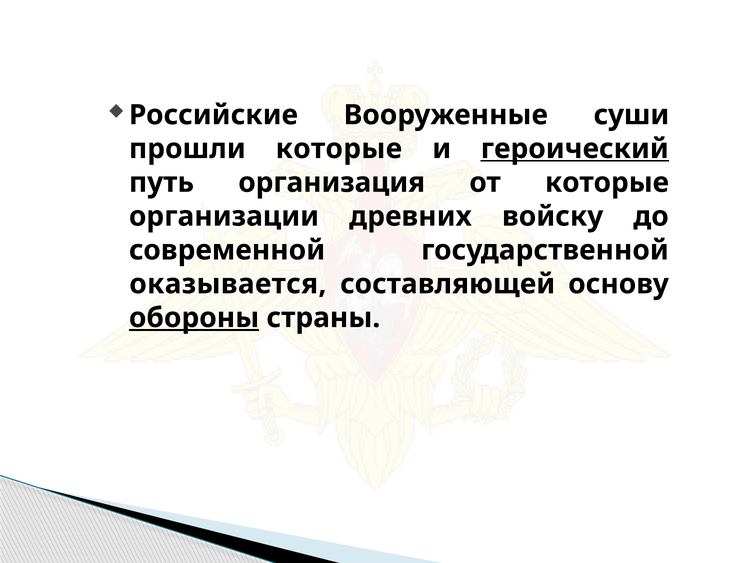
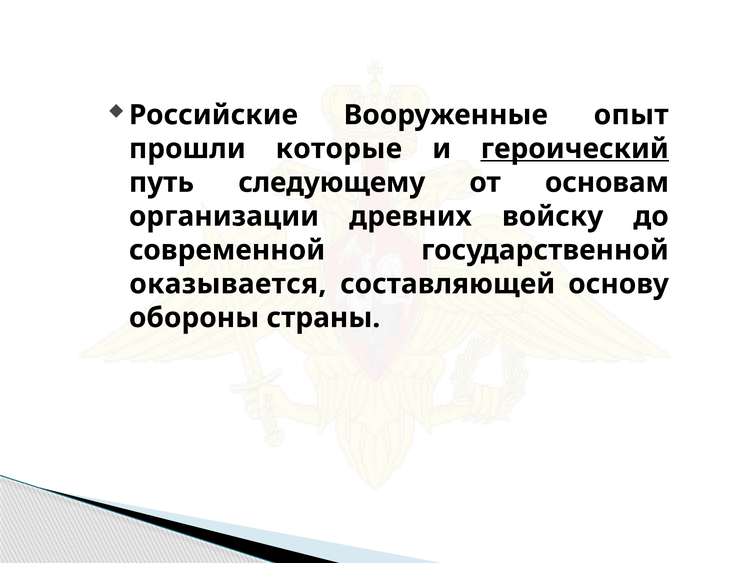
суши: суши -> опыт
организация: организация -> следующему
от которые: которые -> основам
обороны underline: present -> none
